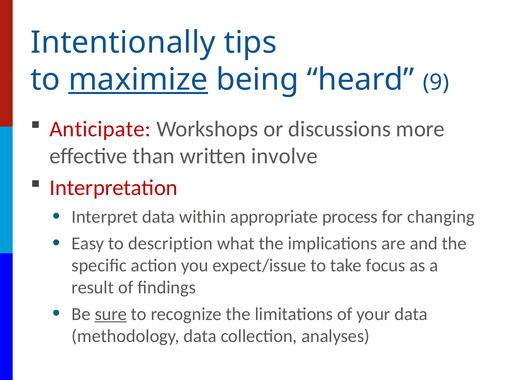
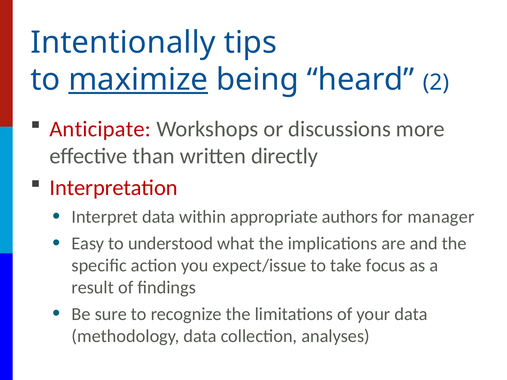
9: 9 -> 2
involve: involve -> directly
process: process -> authors
changing: changing -> manager
description: description -> understood
sure underline: present -> none
